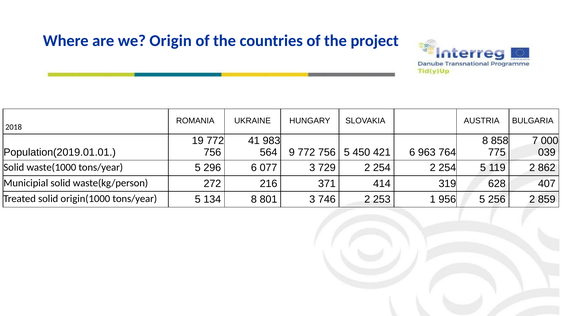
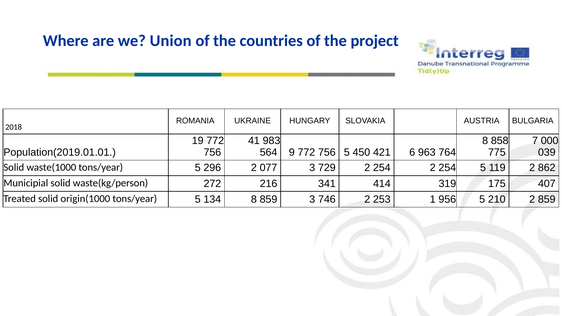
Origin: Origin -> Union
296 6: 6 -> 2
371: 371 -> 341
628: 628 -> 175
8 801: 801 -> 859
256: 256 -> 210
